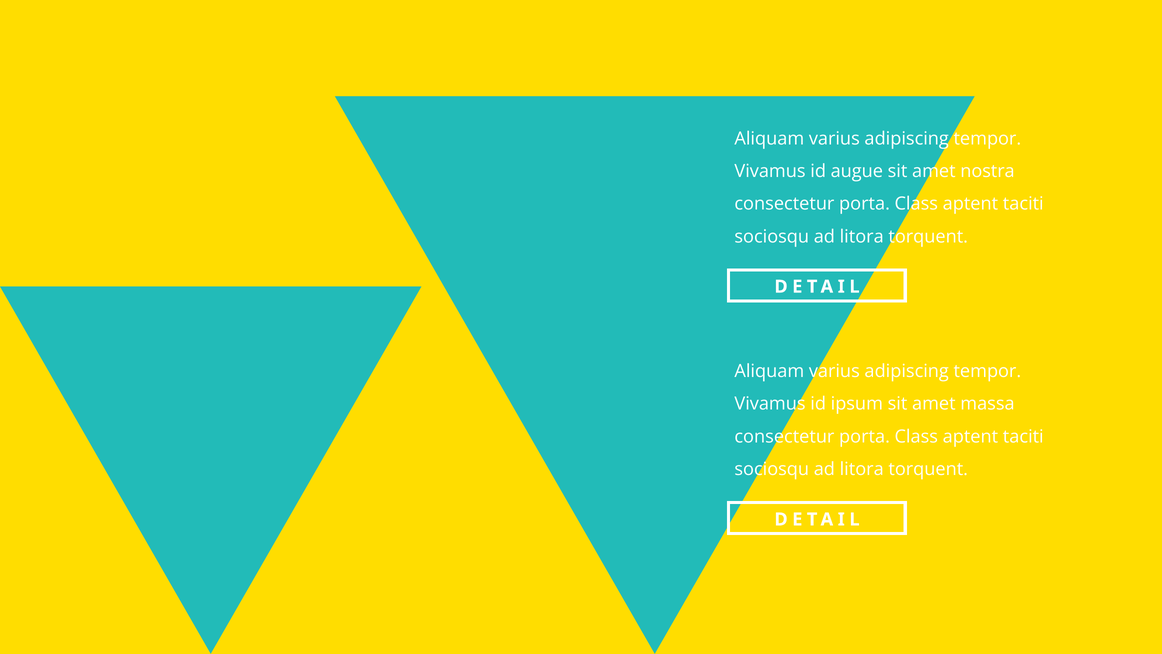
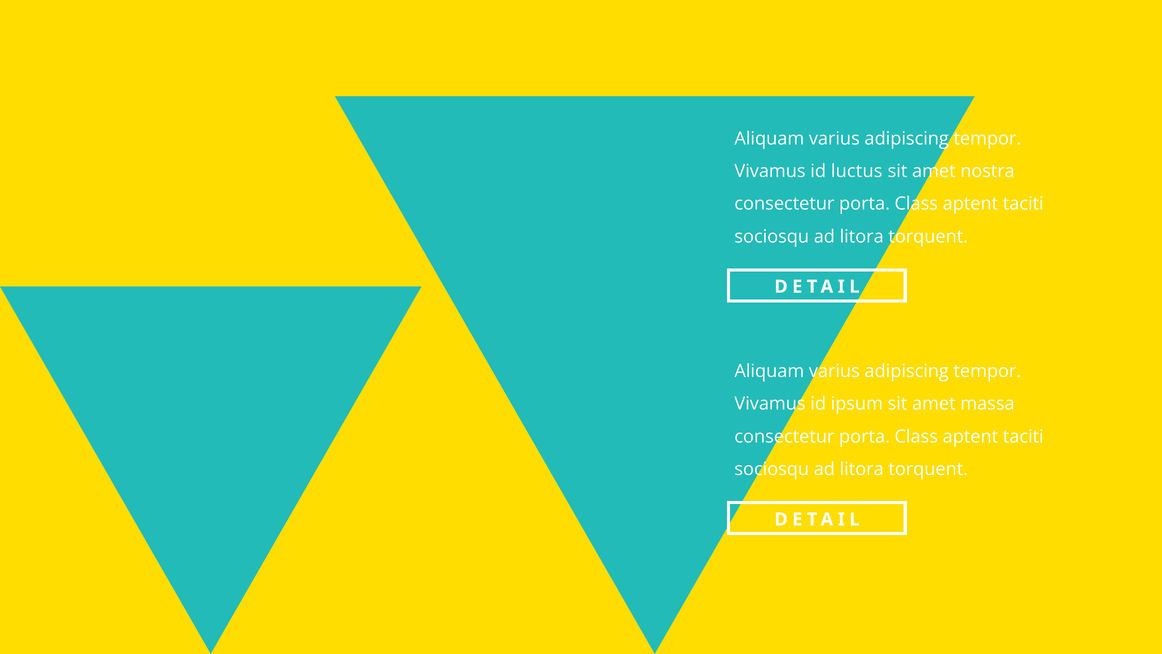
augue: augue -> luctus
